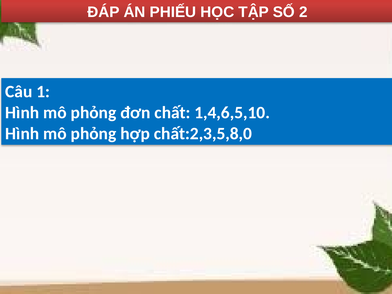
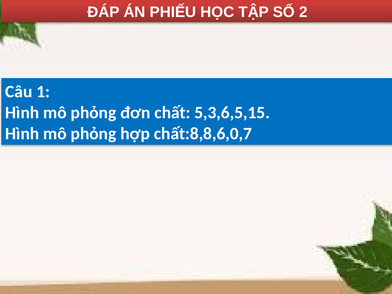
1,4,6,5,10: 1,4,6,5,10 -> 5,3,6,5,15
chất:2,3,5,8,0: chất:2,3,5,8,0 -> chất:8,8,6,0,7
